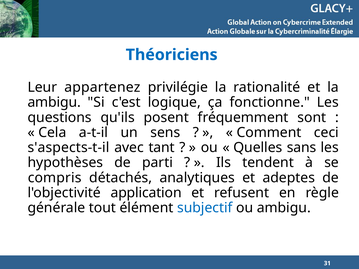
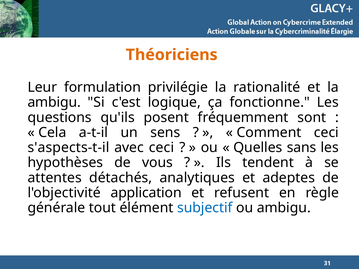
Théoriciens colour: blue -> orange
appartenez: appartenez -> formulation
avec tant: tant -> ceci
parti: parti -> vous
compris: compris -> attentes
